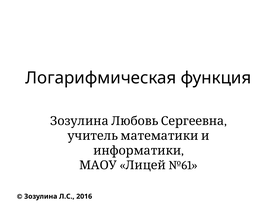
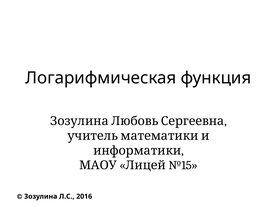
№61: №61 -> №15
